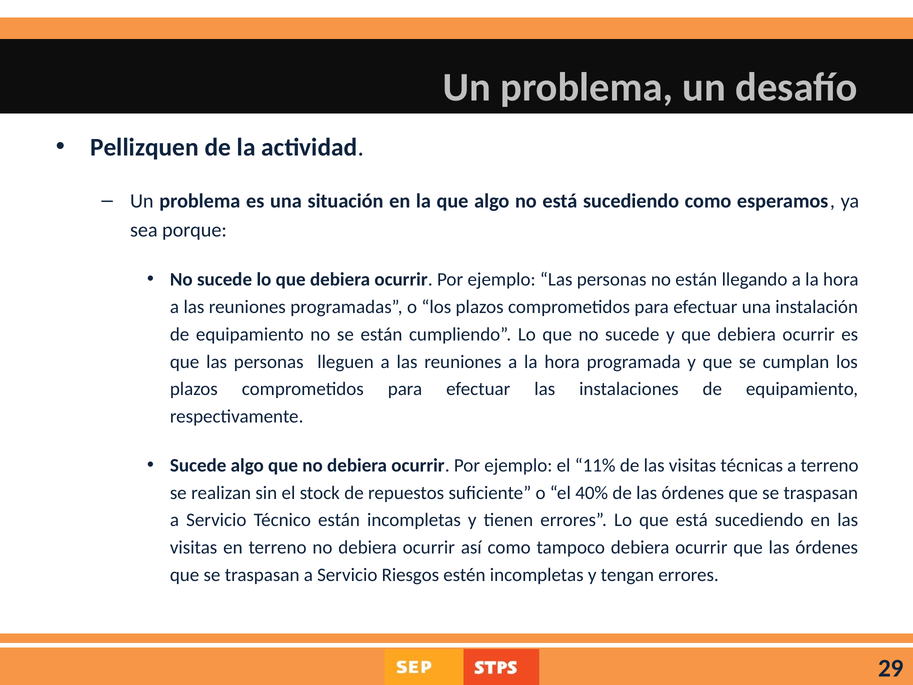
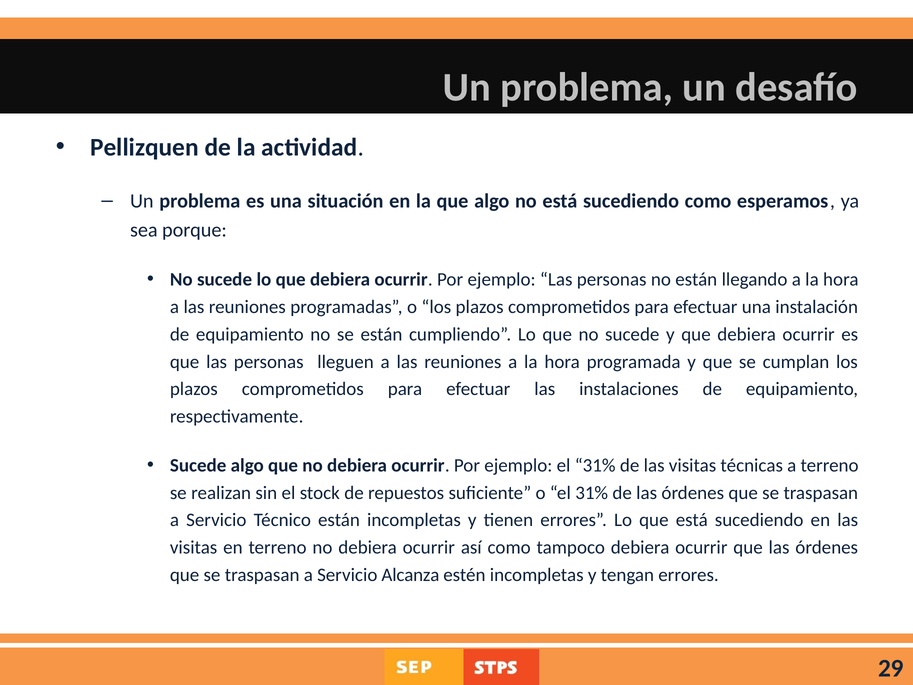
ejemplo el 11%: 11% -> 31%
o el 40%: 40% -> 31%
Riesgos: Riesgos -> Alcanza
